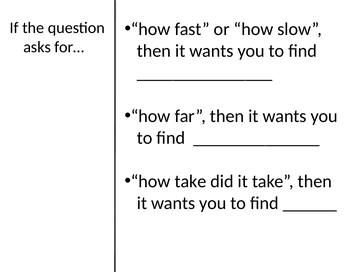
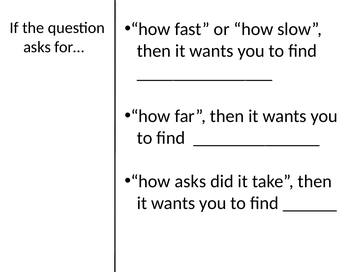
how take: take -> asks
